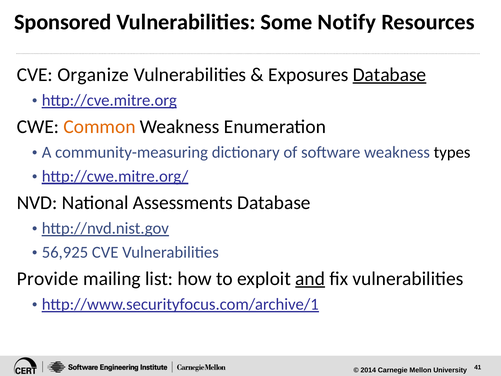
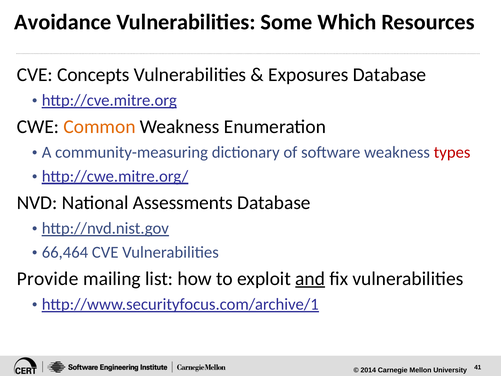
Sponsored: Sponsored -> Avoidance
Notify: Notify -> Which
Organize: Organize -> Concepts
Database at (390, 75) underline: present -> none
types colour: black -> red
56,925: 56,925 -> 66,464
